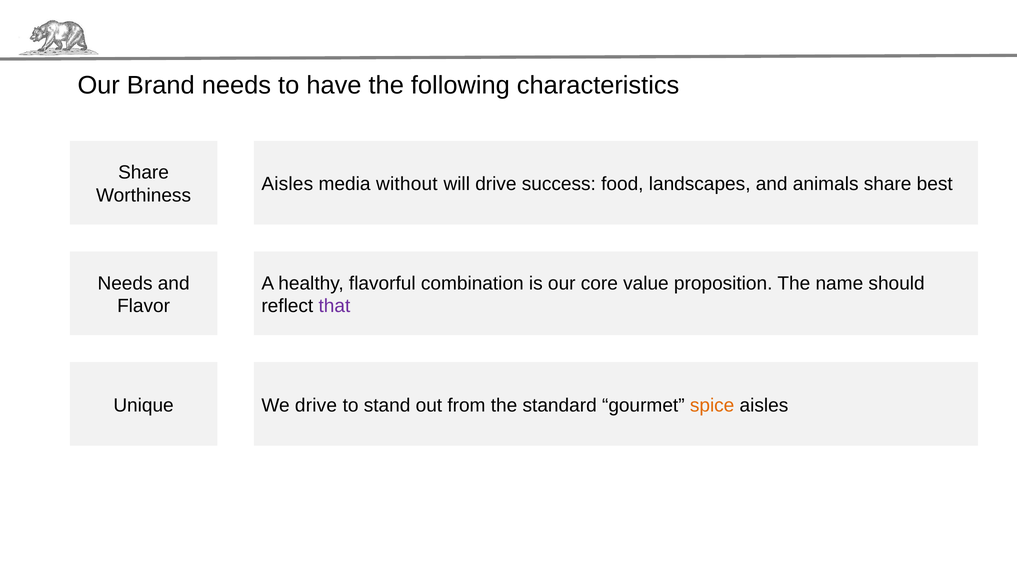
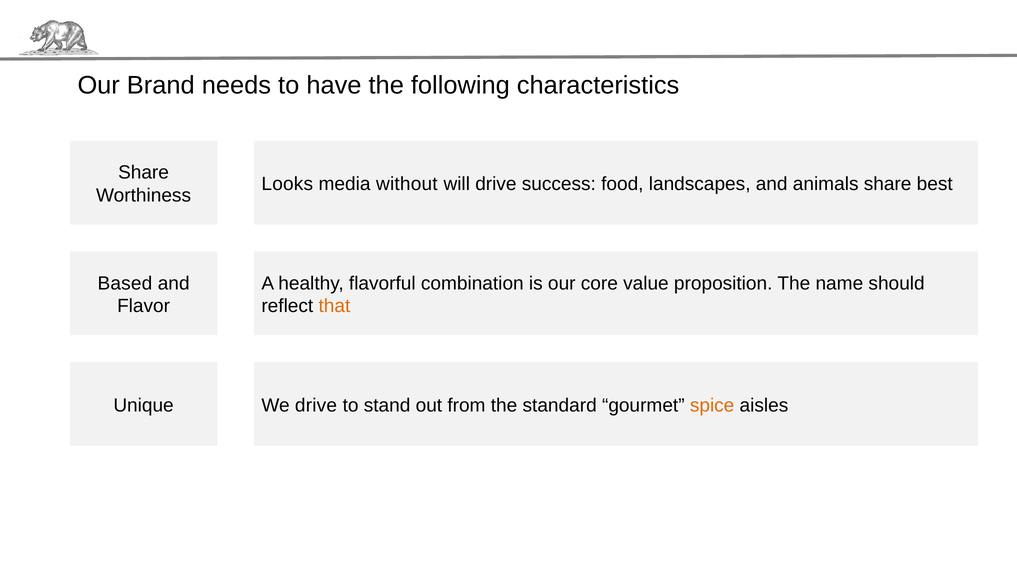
Aisles at (287, 184): Aisles -> Looks
Needs at (125, 283): Needs -> Based
that colour: purple -> orange
